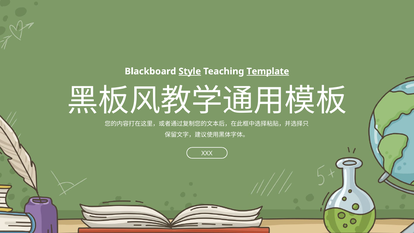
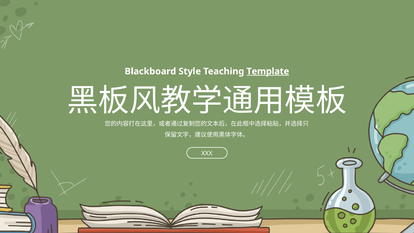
Style underline: present -> none
